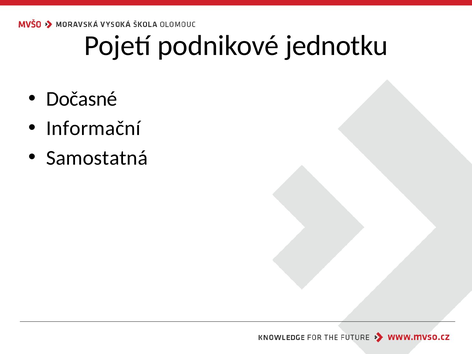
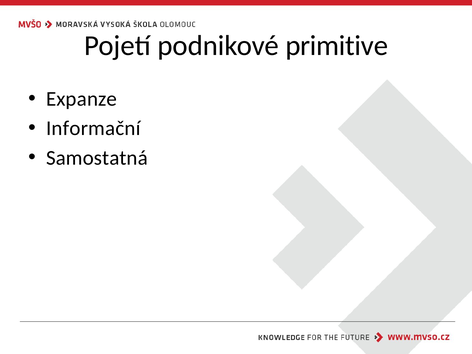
jednotku: jednotku -> primitive
Dočasné: Dočasné -> Expanze
